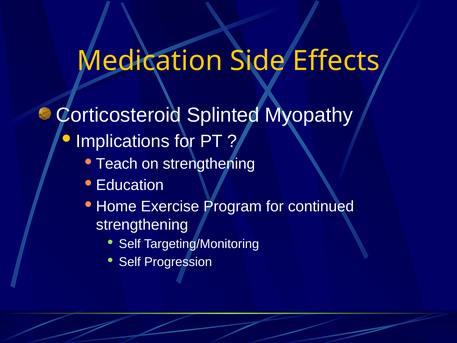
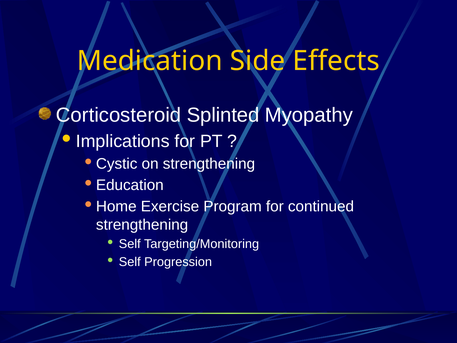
Teach: Teach -> Cystic
